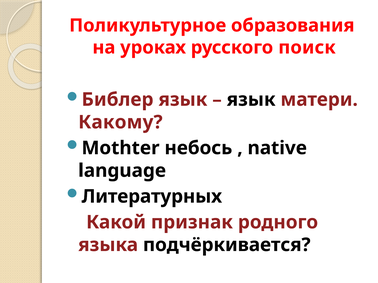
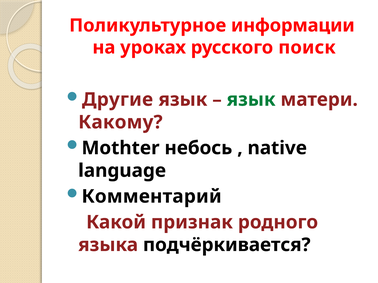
образования: образования -> информации
Библер: Библер -> Другие
язык at (251, 100) colour: black -> green
Литературных: Литературных -> Комментарий
